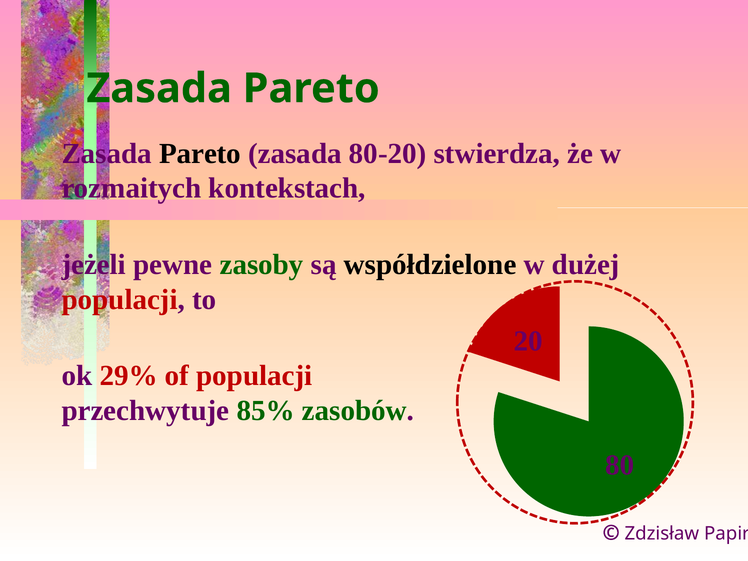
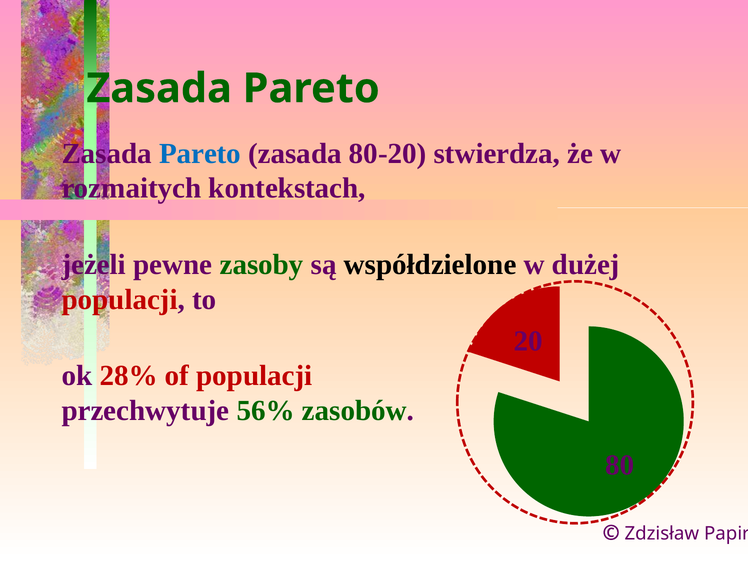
Pareto at (200, 153) colour: black -> blue
29%: 29% -> 28%
85%: 85% -> 56%
